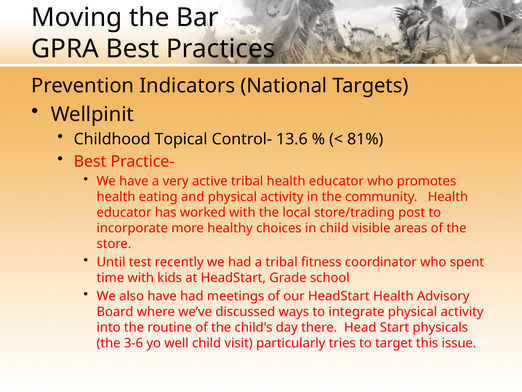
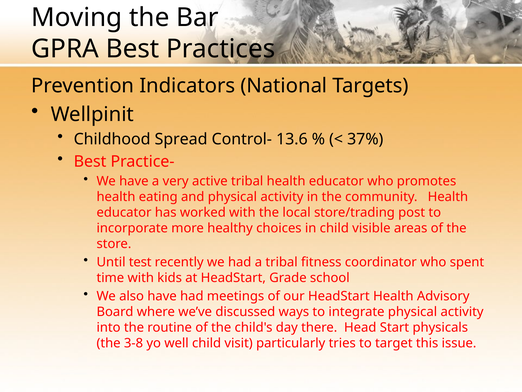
Topical: Topical -> Spread
81%: 81% -> 37%
3-6: 3-6 -> 3-8
